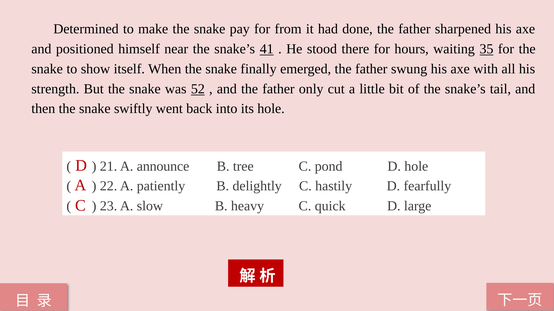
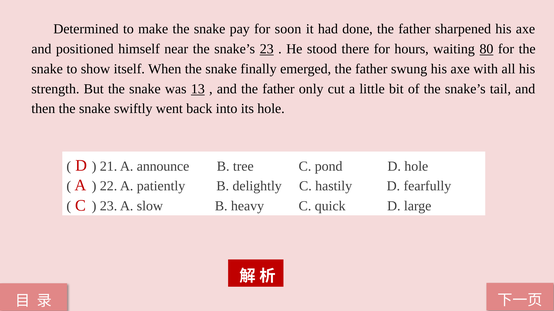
from: from -> soon
snake’s 41: 41 -> 23
35: 35 -> 80
52: 52 -> 13
